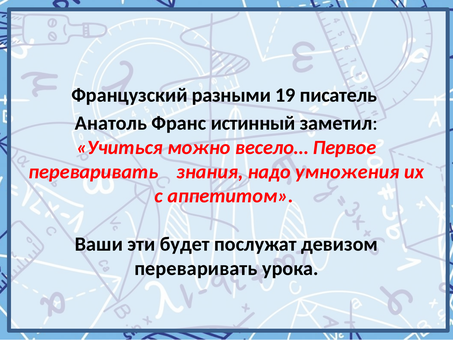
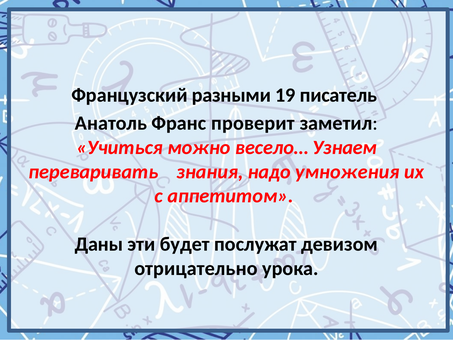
истинный: истинный -> проверит
Первое: Первое -> Узнаем
Ваши: Ваши -> Даны
переваривать at (196, 268): переваривать -> отрицательно
